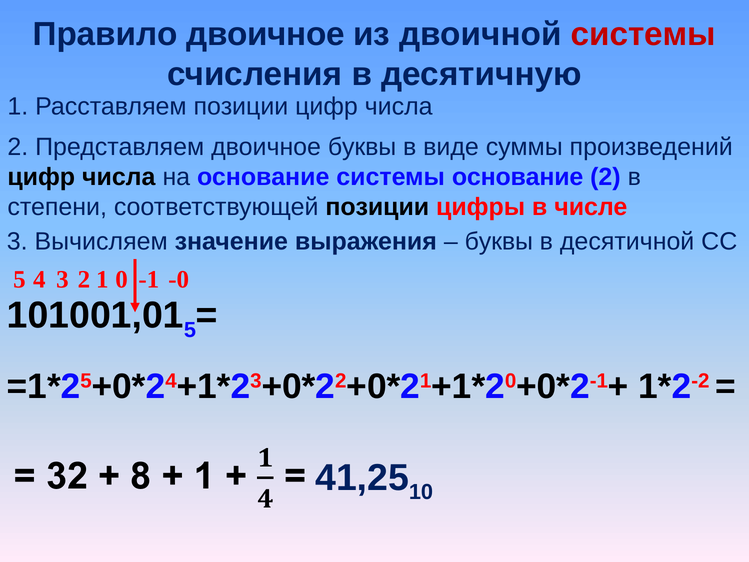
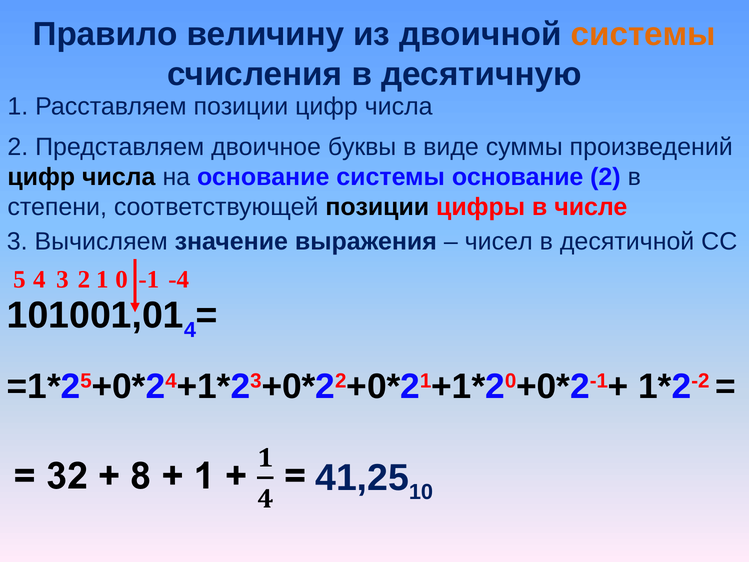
Правило двоичное: двоичное -> величину
системы at (643, 34) colour: red -> orange
буквы at (499, 242): буквы -> чисел
-0: -0 -> -4
5 at (190, 330): 5 -> 4
